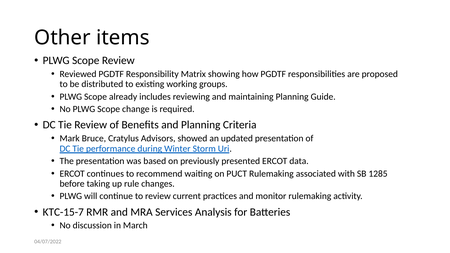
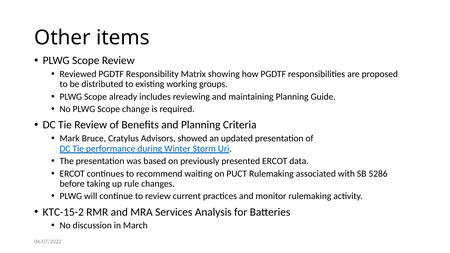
1285: 1285 -> 5286
KTC-15-7: KTC-15-7 -> KTC-15-2
